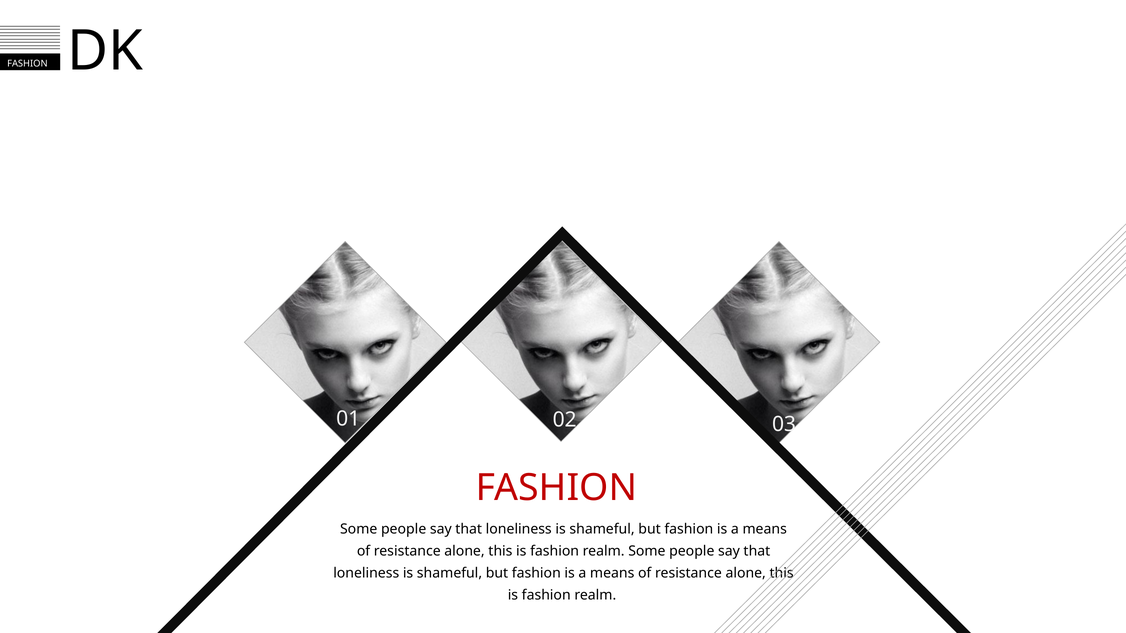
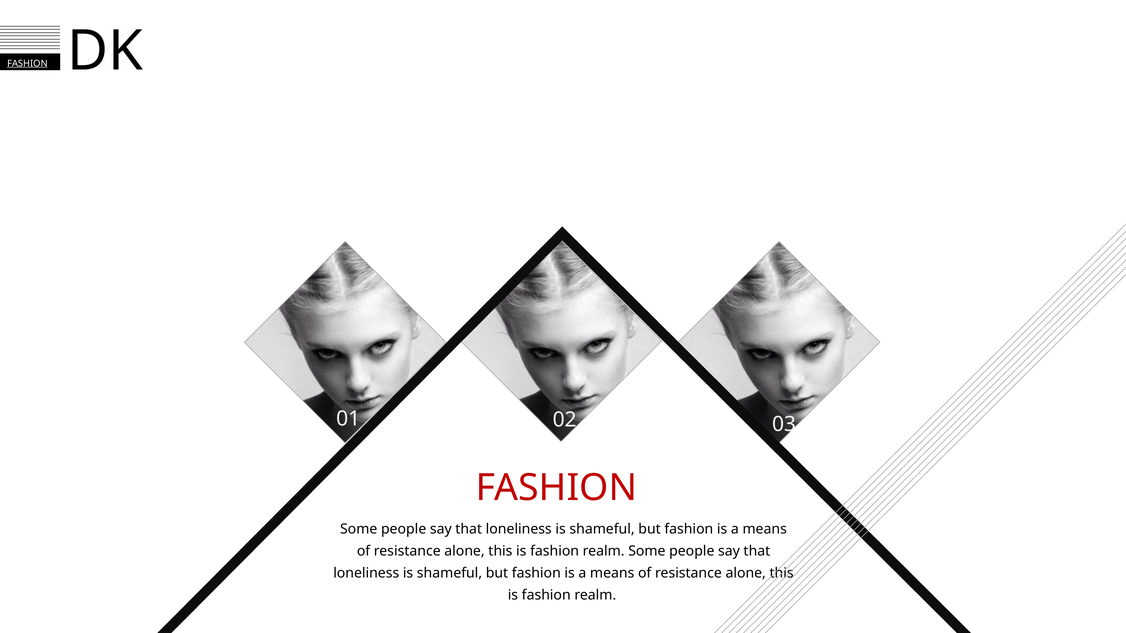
FASHION at (27, 63) underline: none -> present
